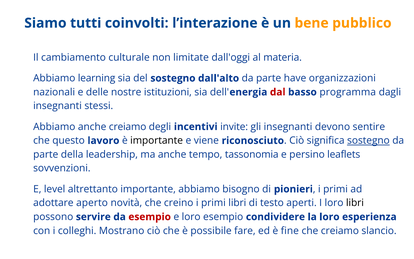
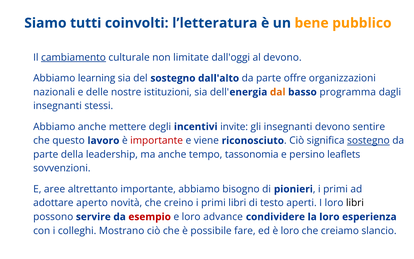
l’interazione: l’interazione -> l’letteratura
cambiamento underline: none -> present
al materia: materia -> devono
have: have -> offre
dal colour: red -> orange
anche creiamo: creiamo -> mettere
importante at (157, 140) colour: black -> red
level: level -> aree
loro esempio: esempio -> advance
è fine: fine -> loro
